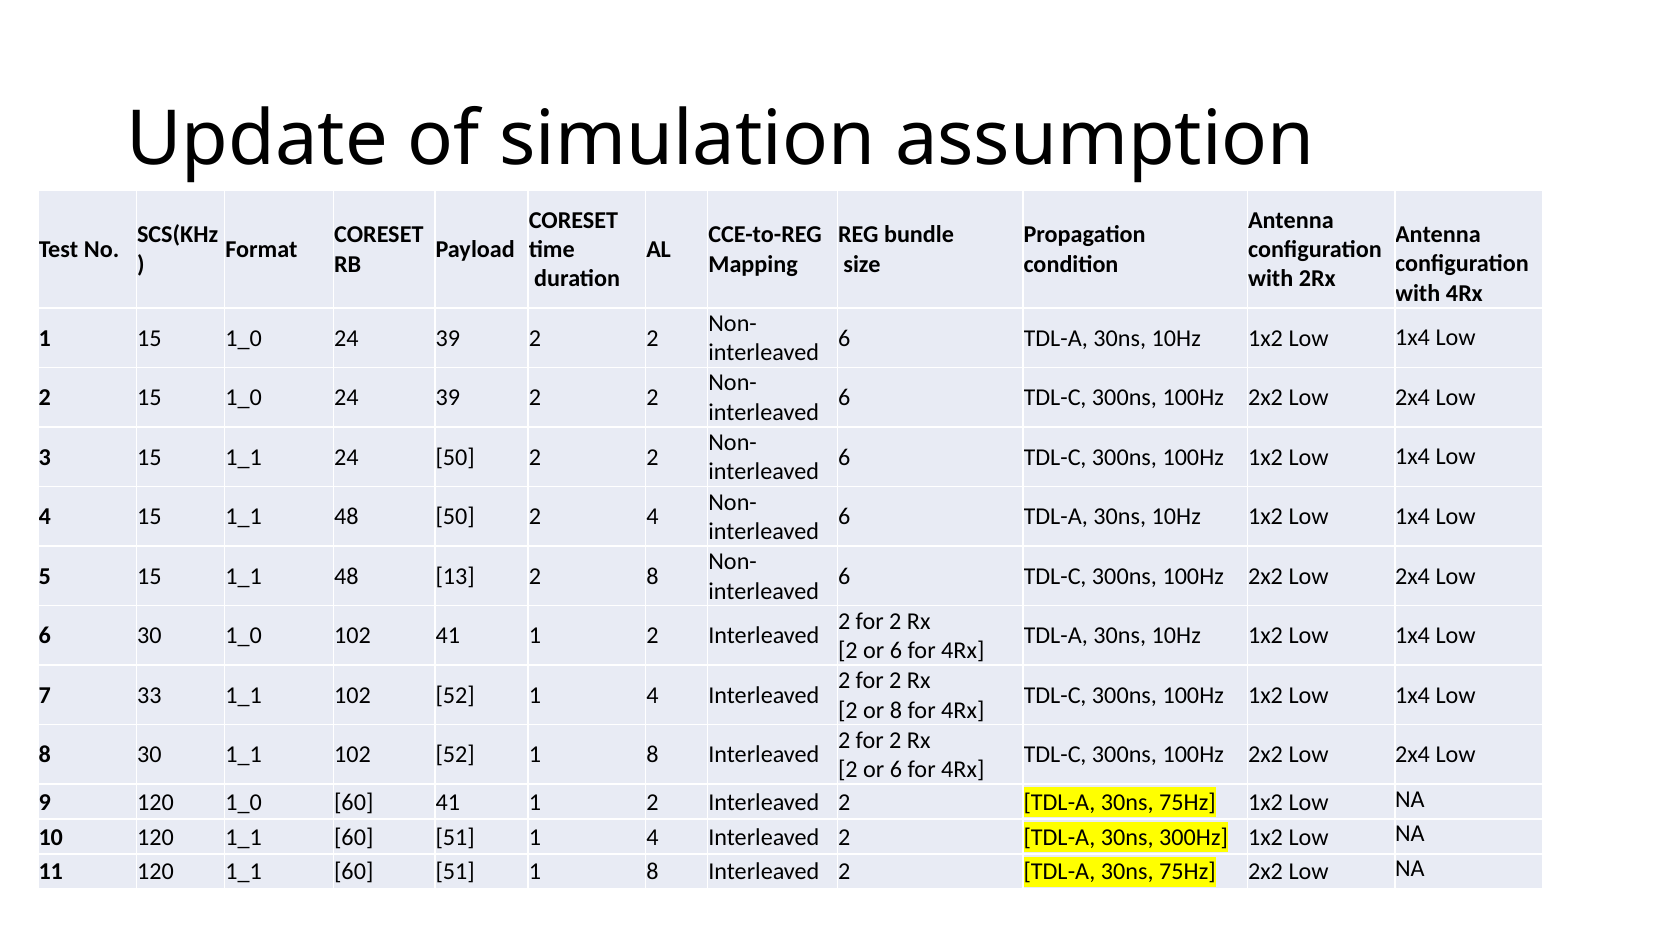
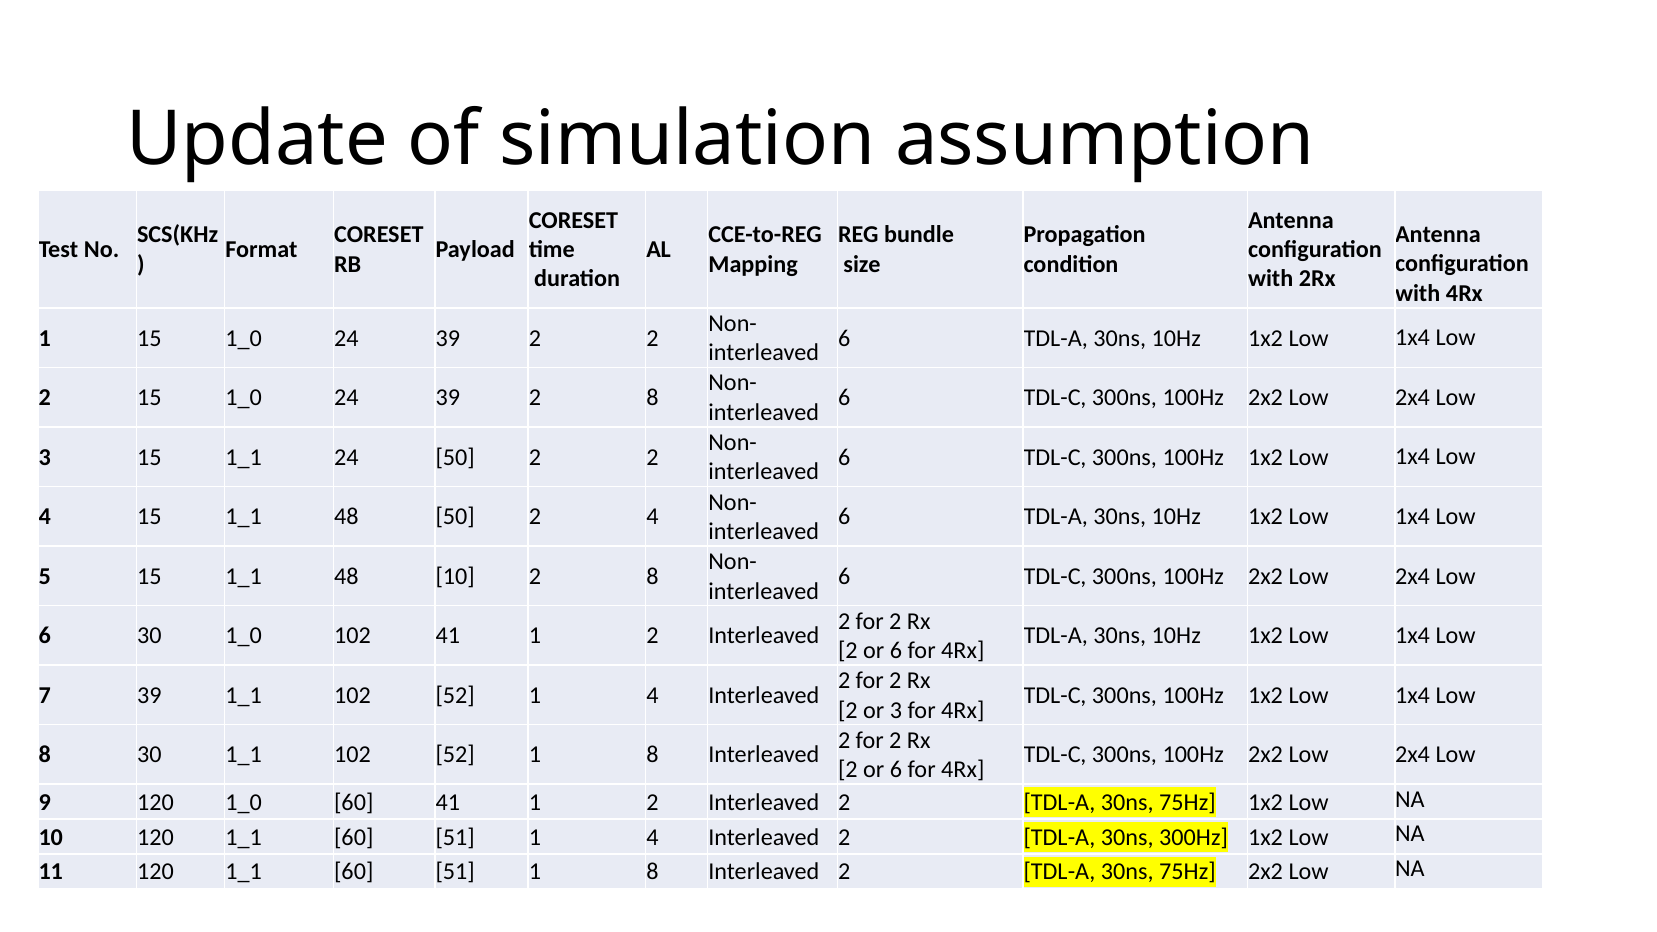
2 at (652, 398): 2 -> 8
48 13: 13 -> 10
7 33: 33 -> 39
or 8: 8 -> 3
